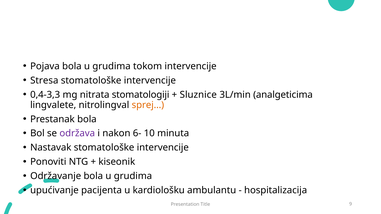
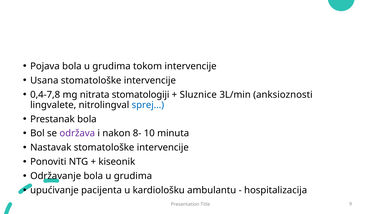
Stresa: Stresa -> Usana
0,4-3,3: 0,4-3,3 -> 0,4-7,8
analgeticima: analgeticima -> anksioznosti
sprej… colour: orange -> blue
6-: 6- -> 8-
